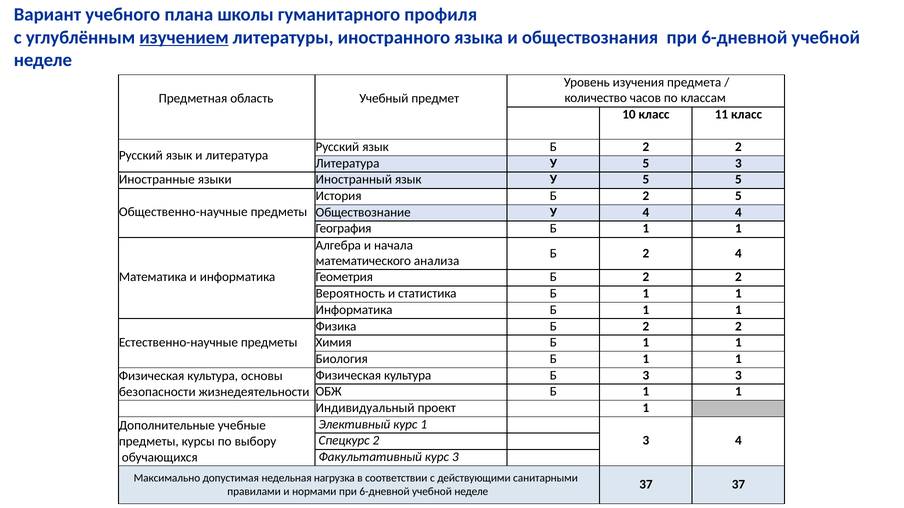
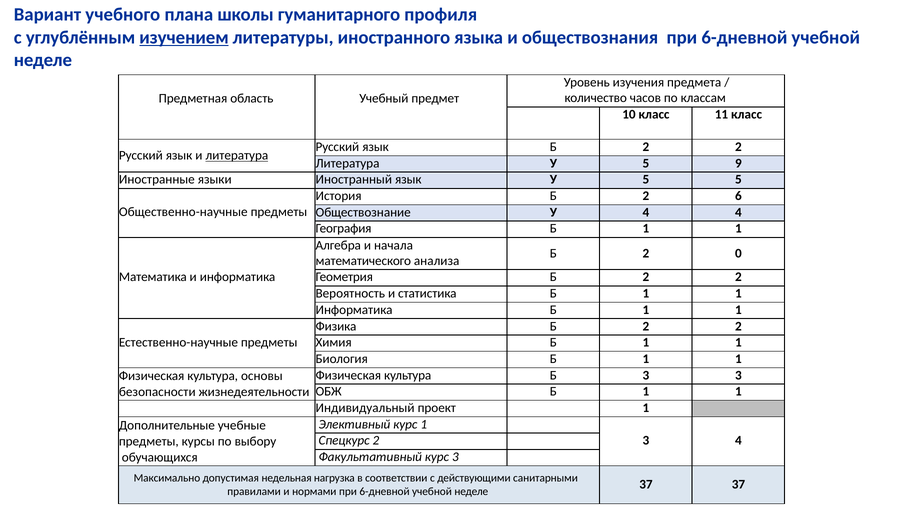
литература at (237, 156) underline: none -> present
5 3: 3 -> 9
2 5: 5 -> 6
2 4: 4 -> 0
